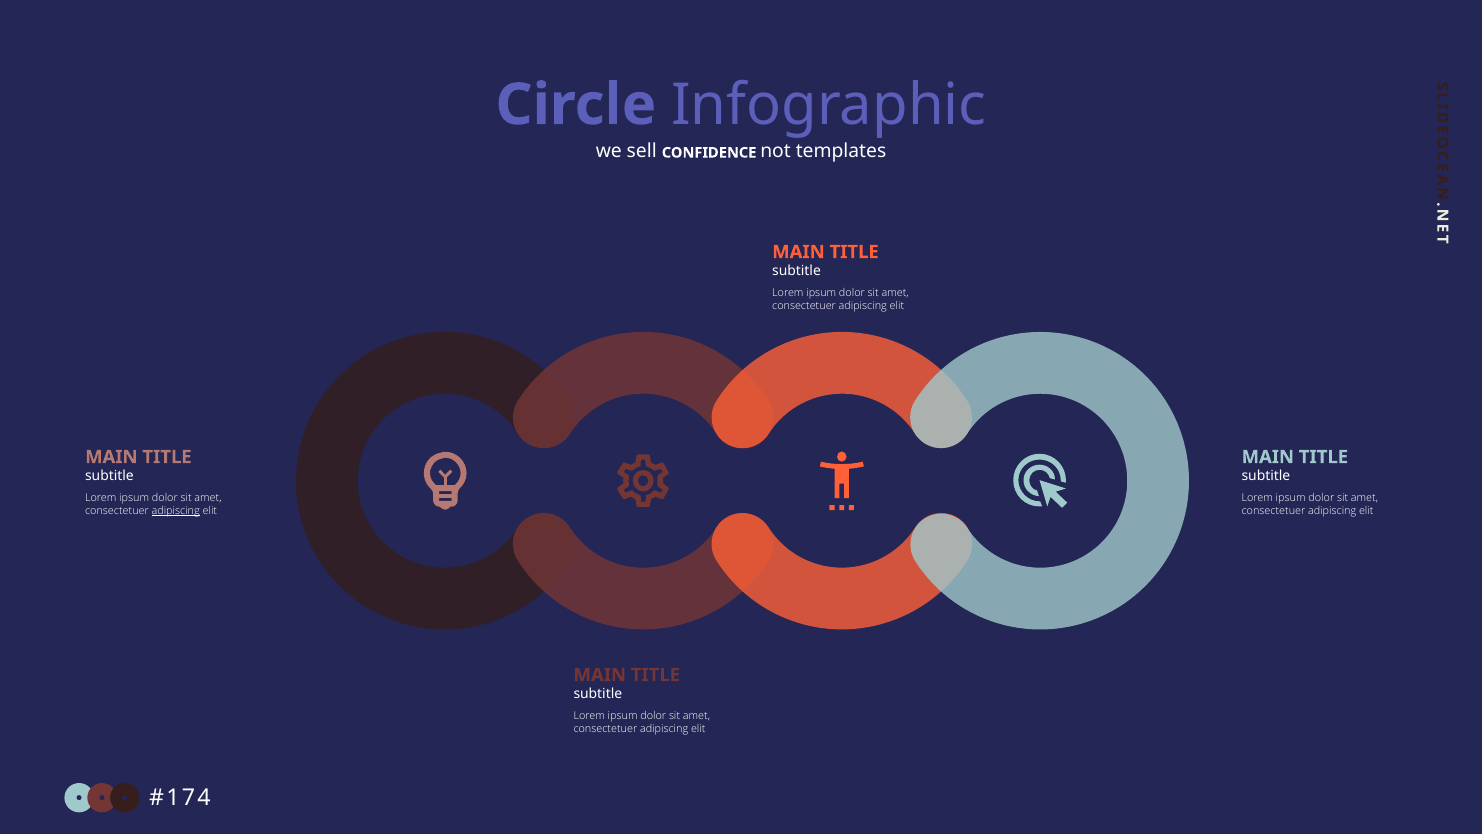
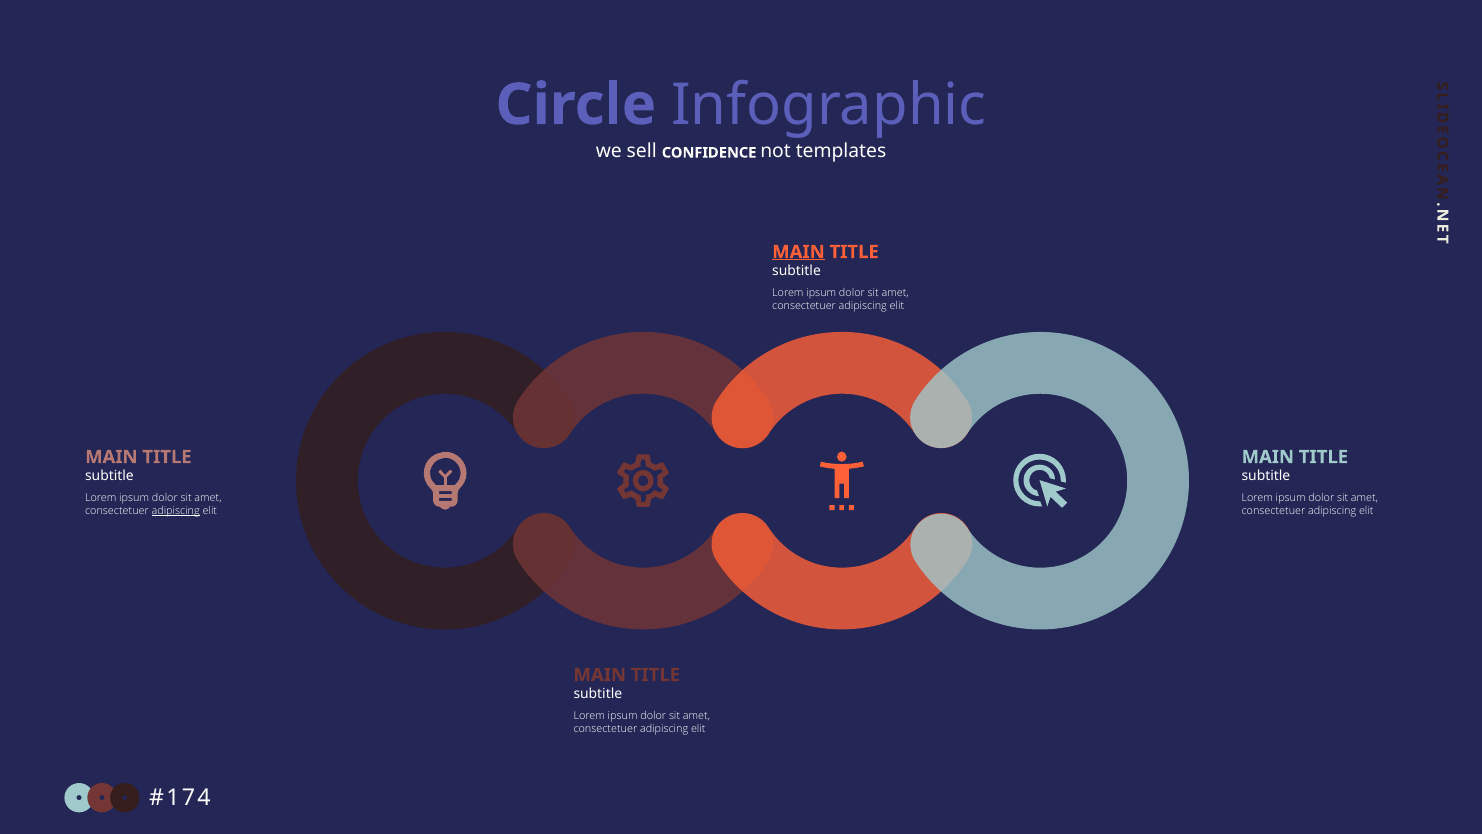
MAIN at (798, 252) underline: none -> present
